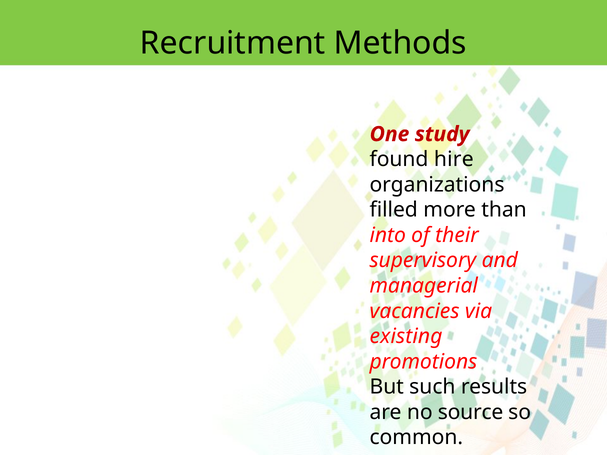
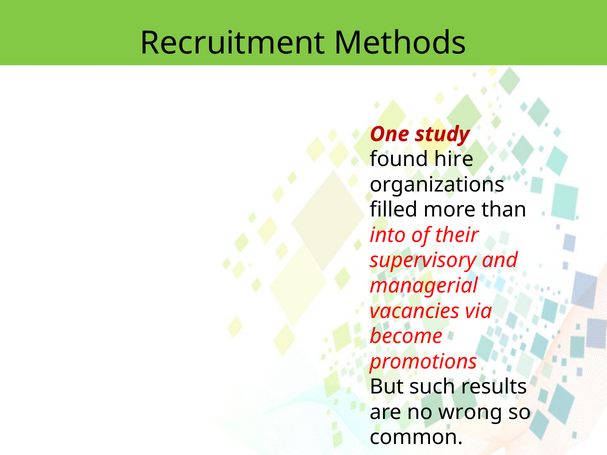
existing: existing -> become
source: source -> wrong
